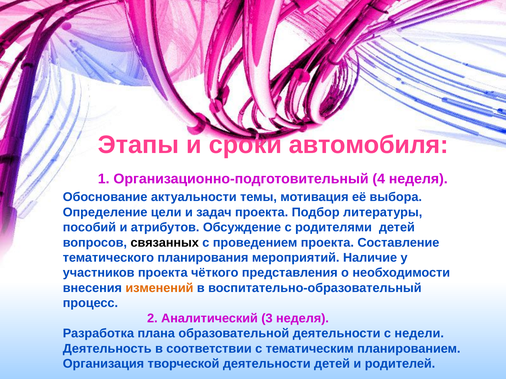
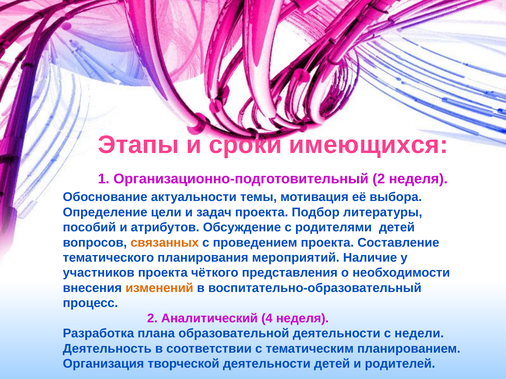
автомобиля: автомобиля -> имеющихся
Организационно-подготовительный 4: 4 -> 2
связанных colour: black -> orange
3: 3 -> 4
